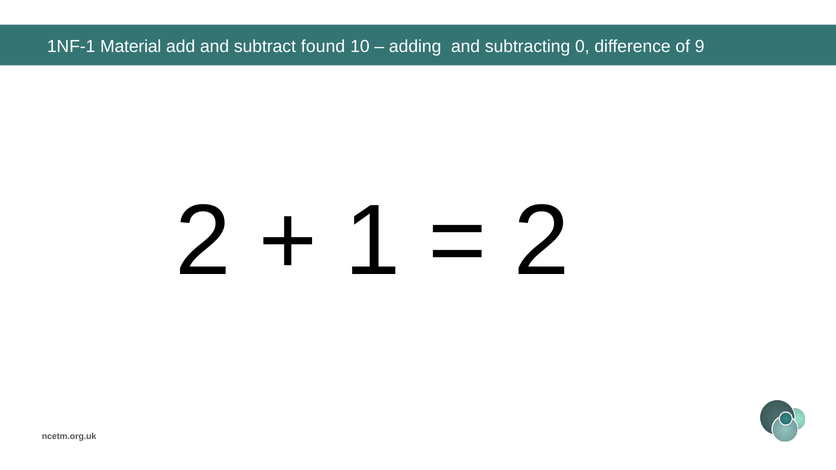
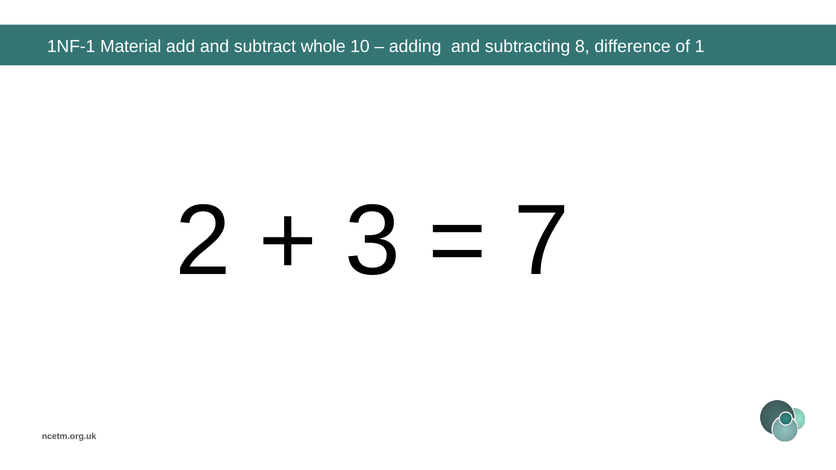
found: found -> whole
0: 0 -> 8
9: 9 -> 1
1: 1 -> 3
2 at (542, 241): 2 -> 7
